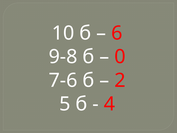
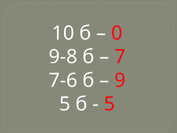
6: 6 -> 0
0: 0 -> 7
2: 2 -> 9
4 at (109, 104): 4 -> 5
